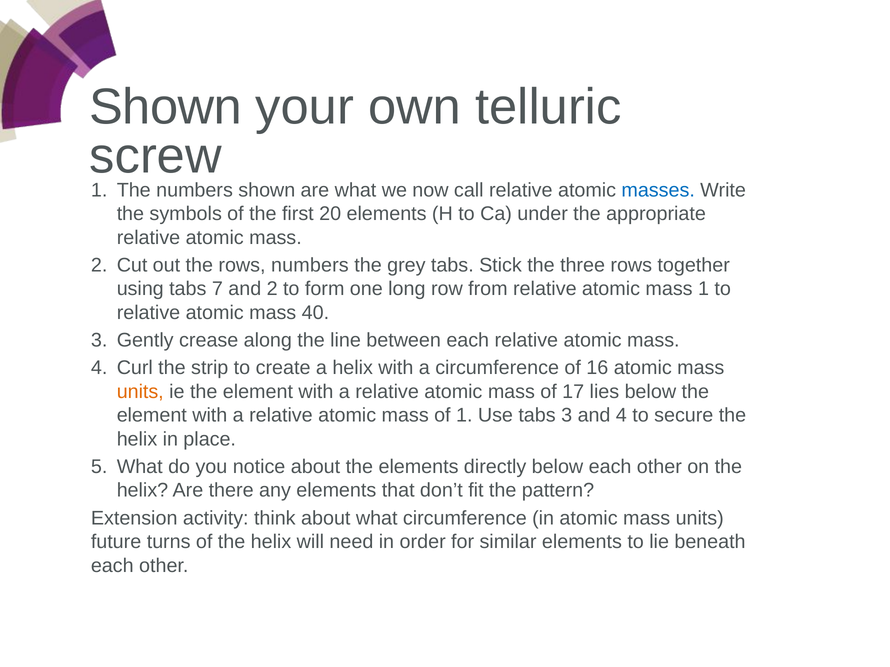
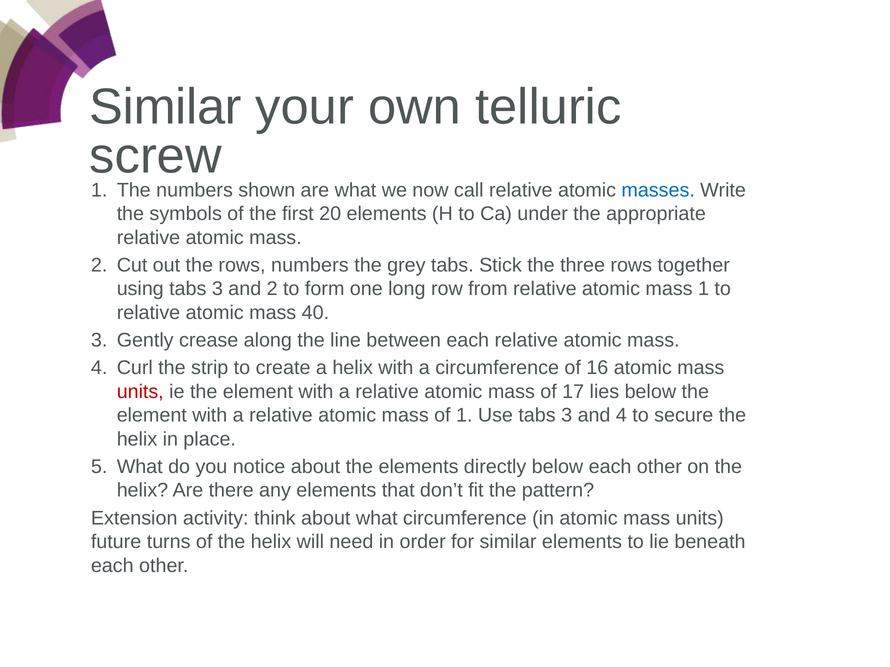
Shown at (166, 107): Shown -> Similar
using tabs 7: 7 -> 3
units at (140, 392) colour: orange -> red
